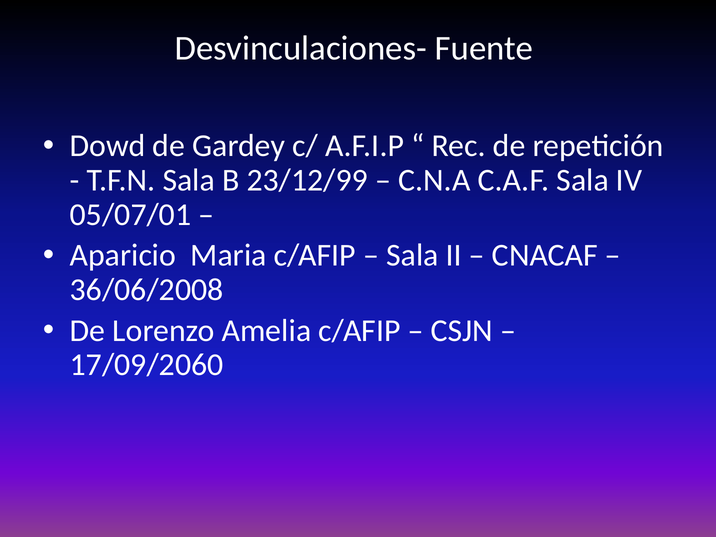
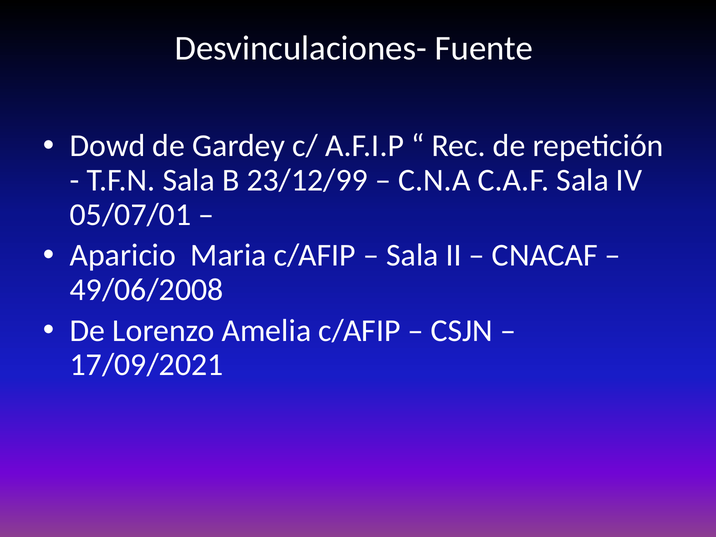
36/06/2008: 36/06/2008 -> 49/06/2008
17/09/2060: 17/09/2060 -> 17/09/2021
